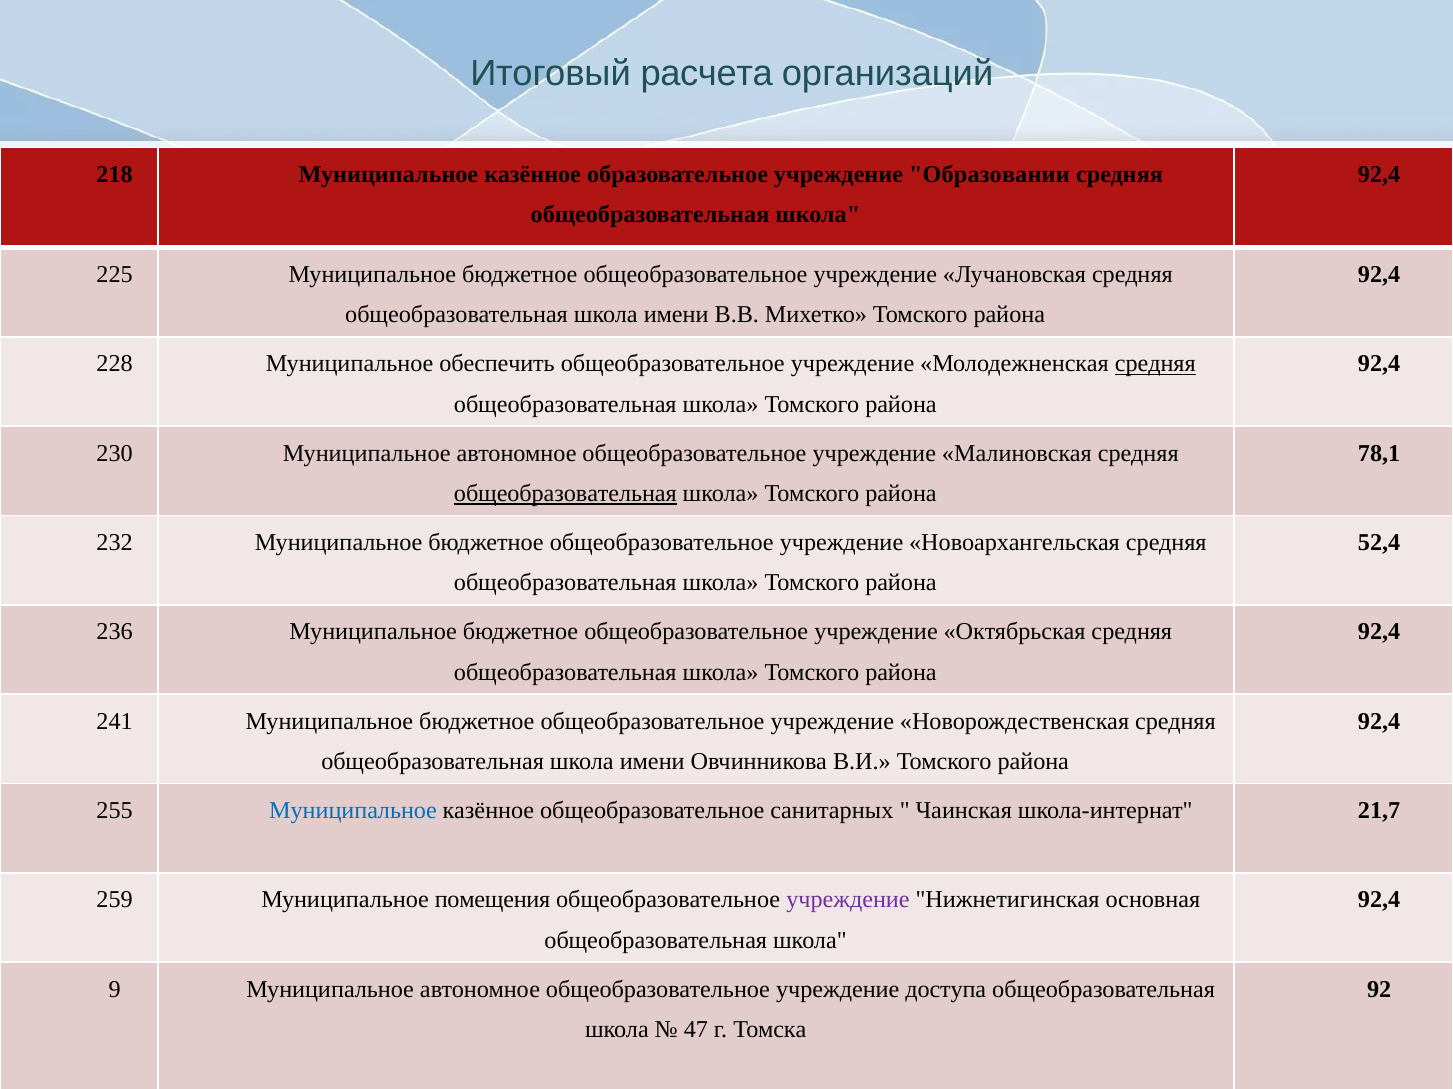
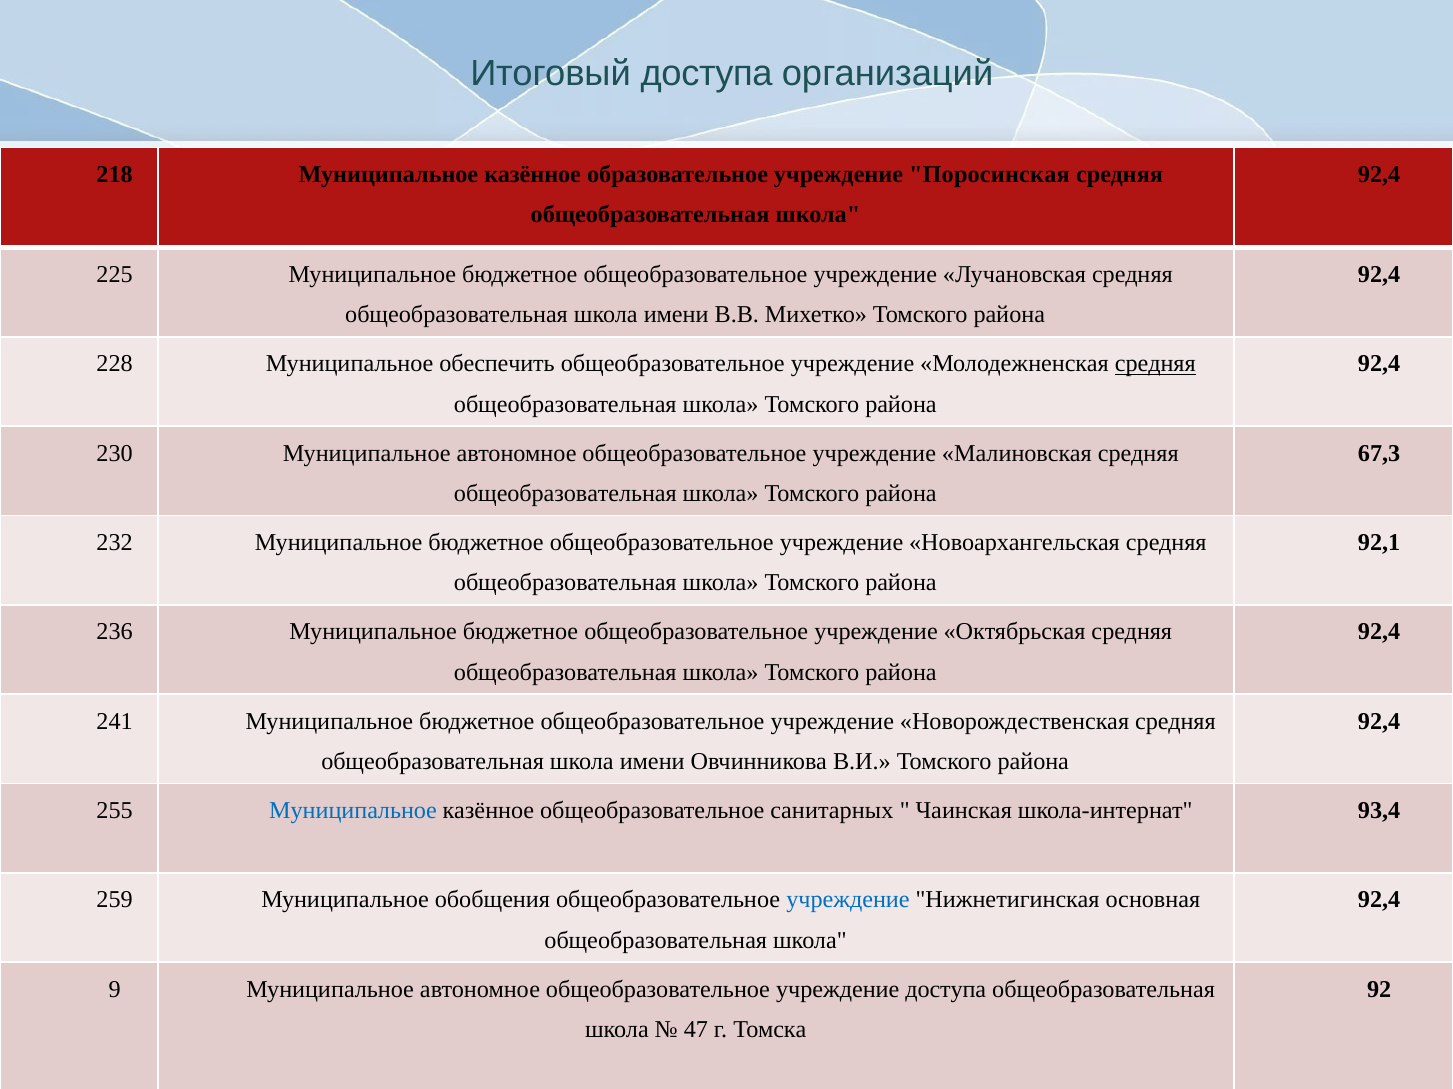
Итоговый расчета: расчета -> доступа
Образовании: Образовании -> Поросинская
78,1: 78,1 -> 67,3
общеобразовательная at (565, 494) underline: present -> none
52,4: 52,4 -> 92,1
21,7: 21,7 -> 93,4
помещения: помещения -> обобщения
учреждение at (848, 901) colour: purple -> blue
